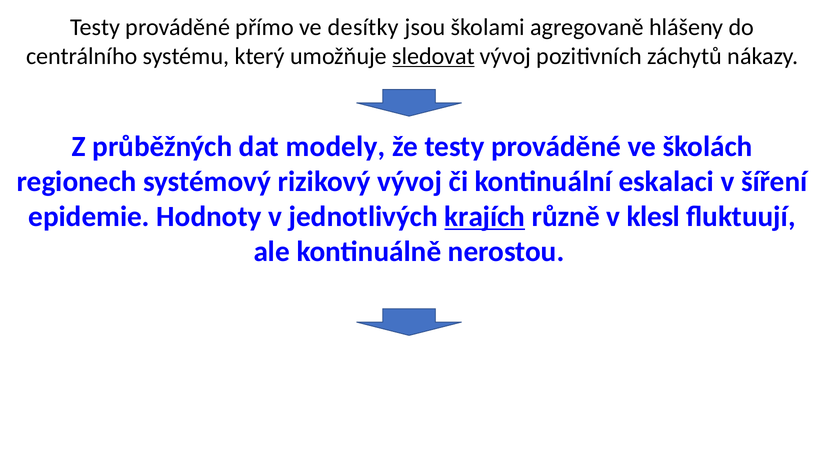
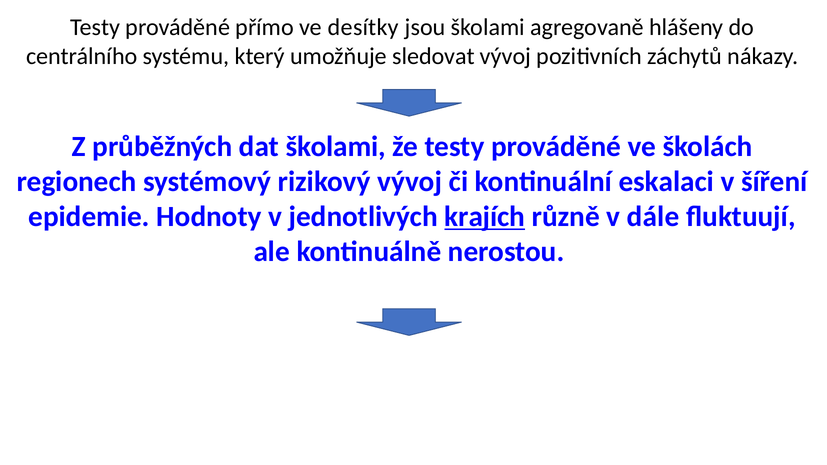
sledovat underline: present -> none
dat modely: modely -> školami
klesl: klesl -> dále
